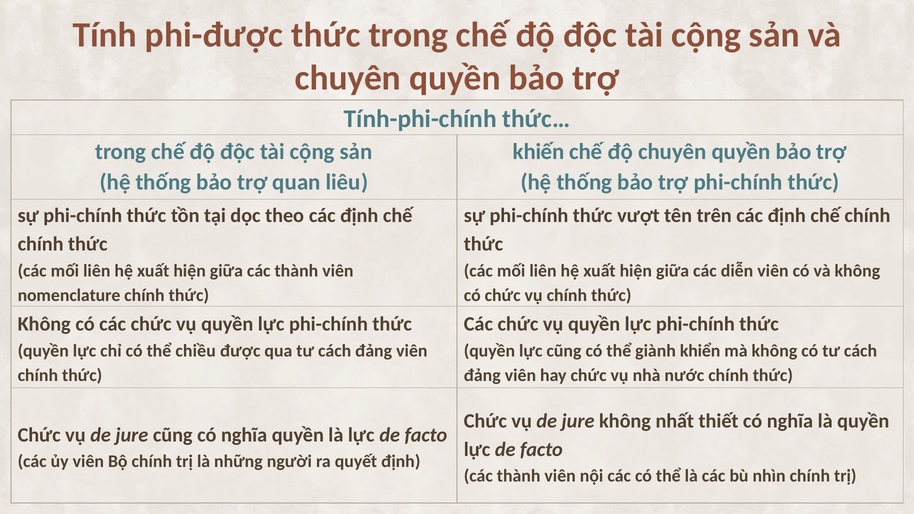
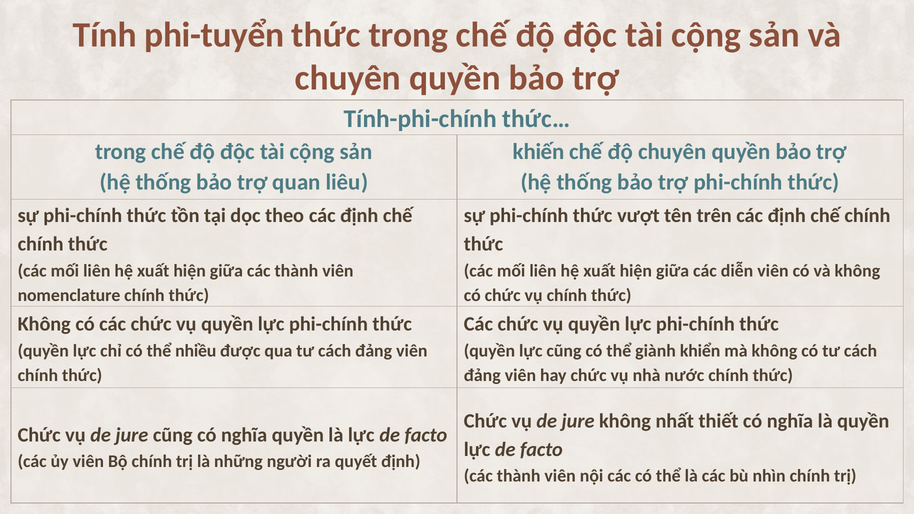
phi-được: phi-được -> phi-tuyển
chiều: chiều -> nhiều
